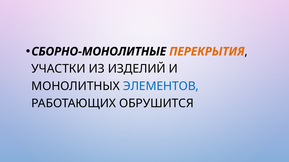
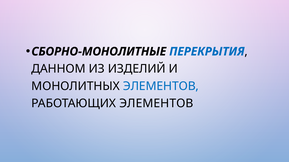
ПЕРЕКРЫТИЯ colour: orange -> blue
УЧАСТКИ: УЧАСТКИ -> ДАННОМ
РАБОТАЮЩИХ ОБРУШИТСЯ: ОБРУШИТСЯ -> ЭЛЕМЕНТОВ
